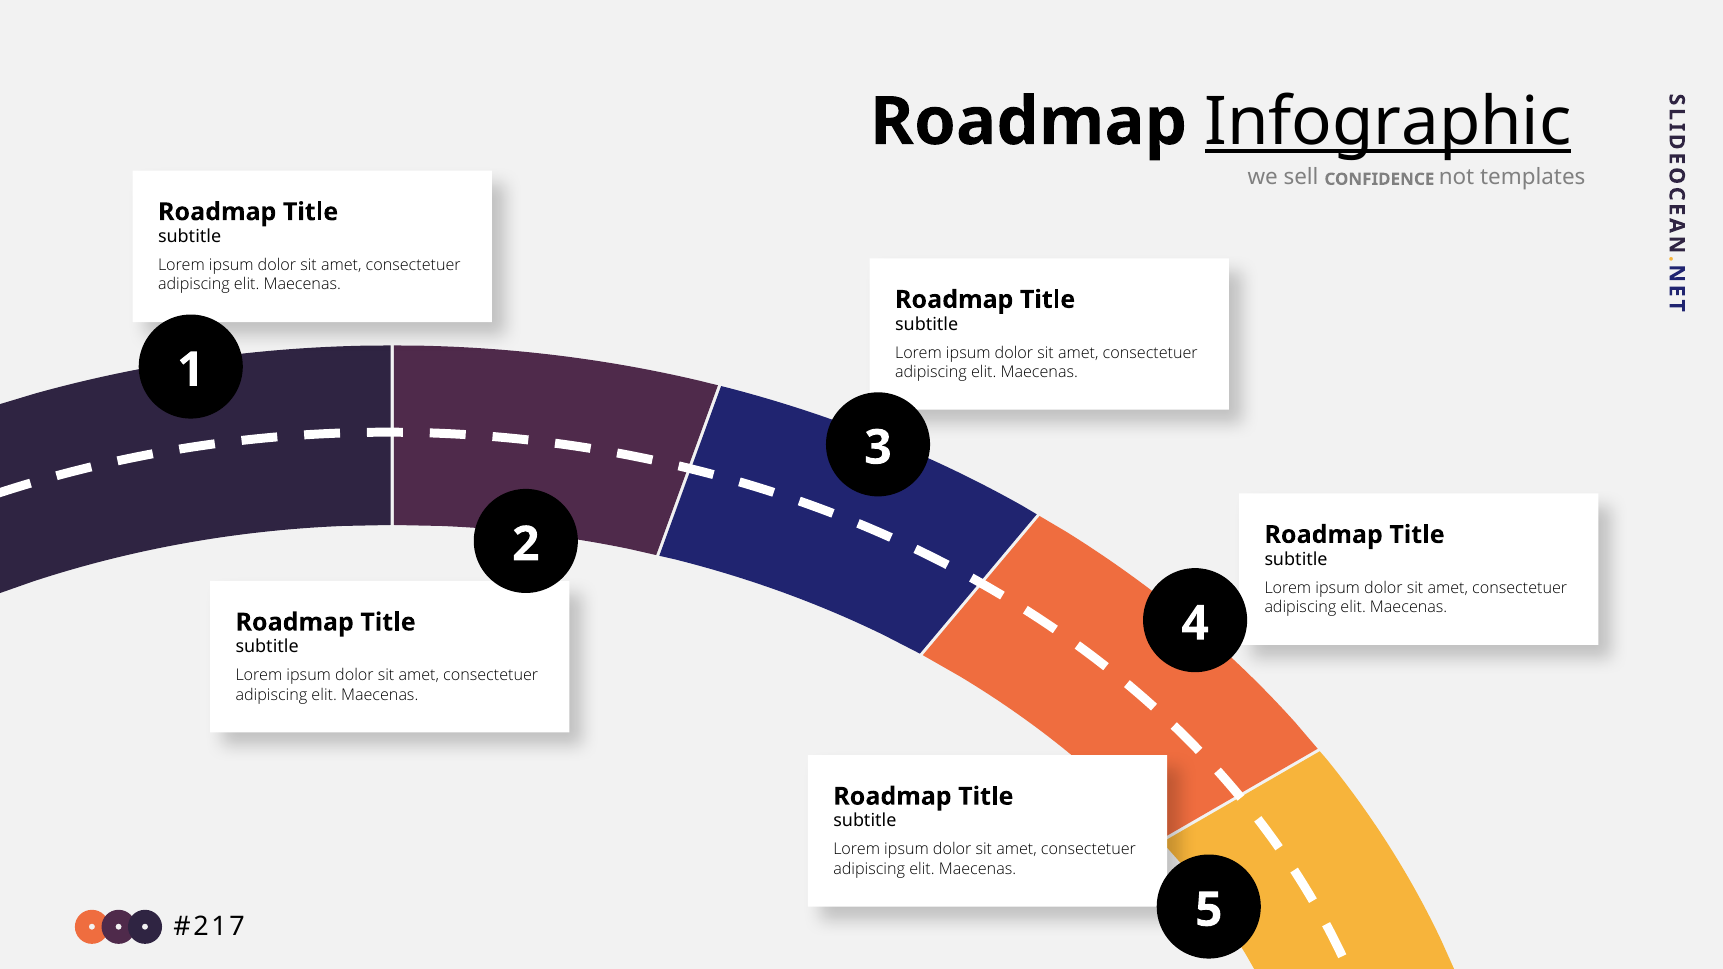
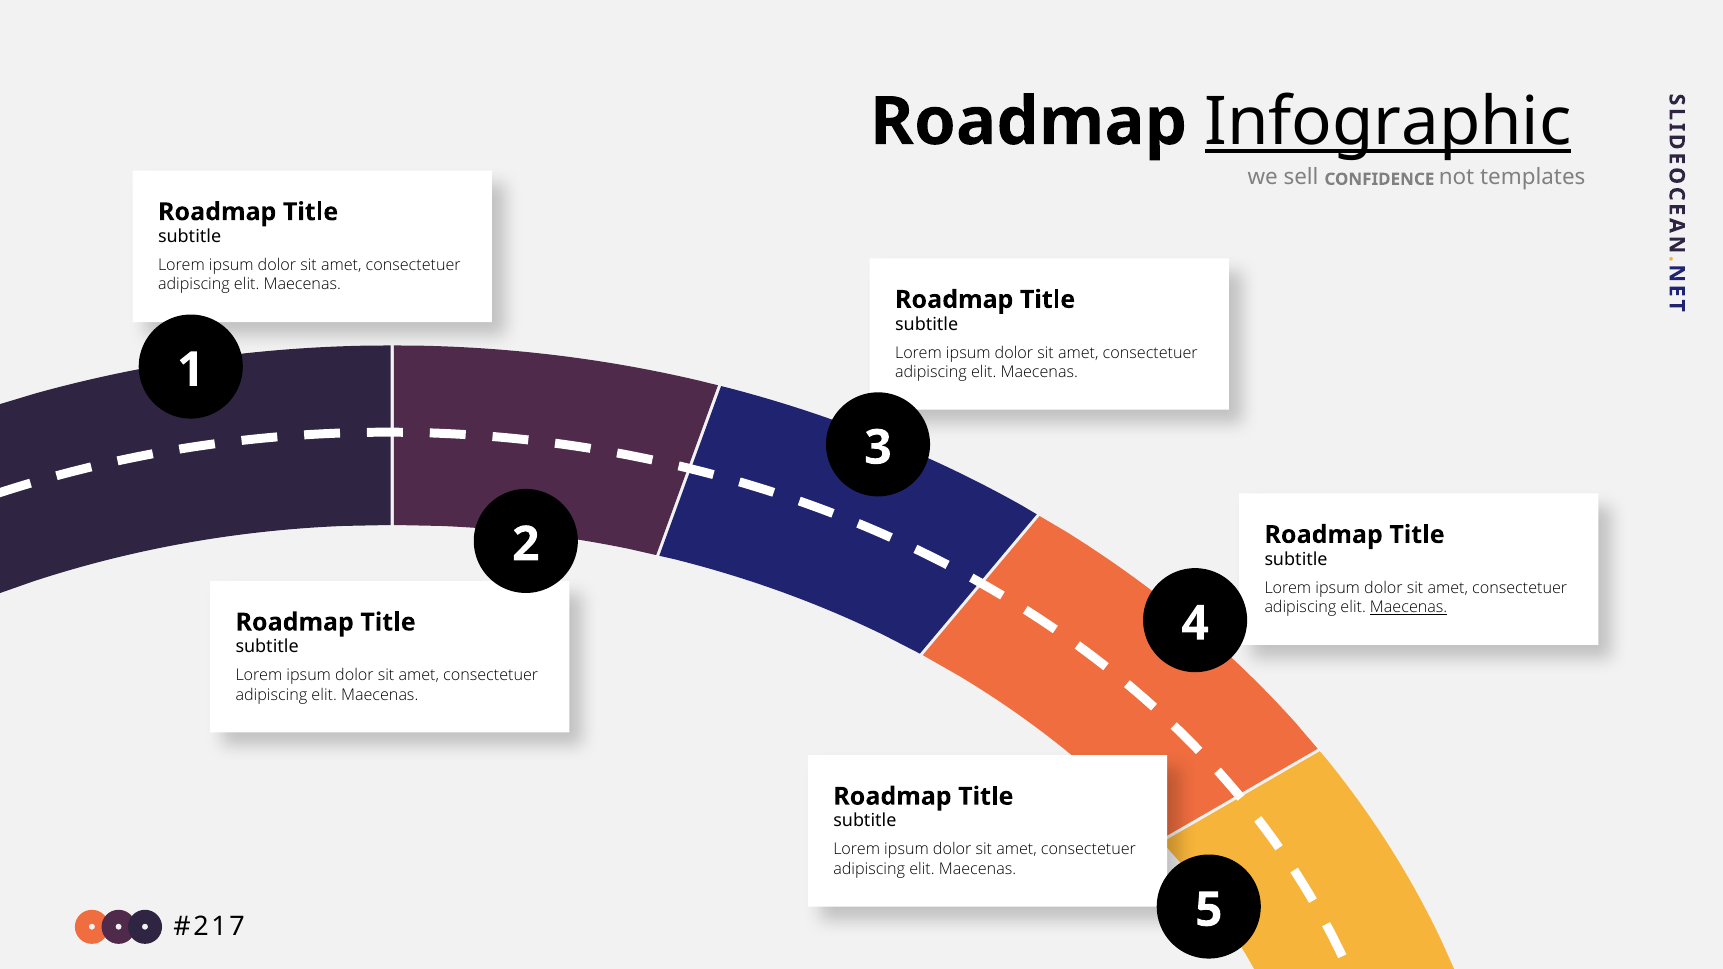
Maecenas at (1409, 607) underline: none -> present
